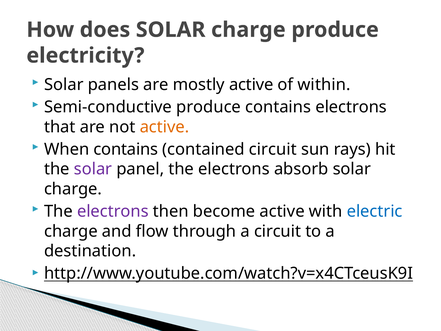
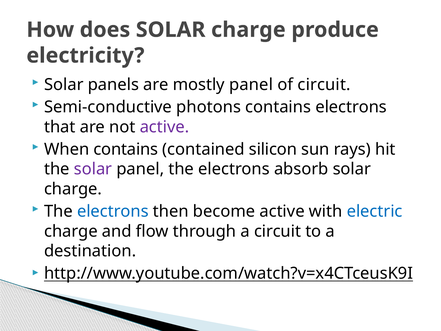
mostly active: active -> panel
of within: within -> circuit
Semi-conductive produce: produce -> photons
active at (164, 127) colour: orange -> purple
contained circuit: circuit -> silicon
electrons at (113, 211) colour: purple -> blue
